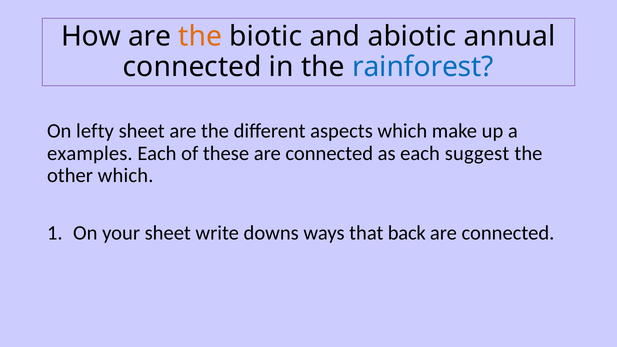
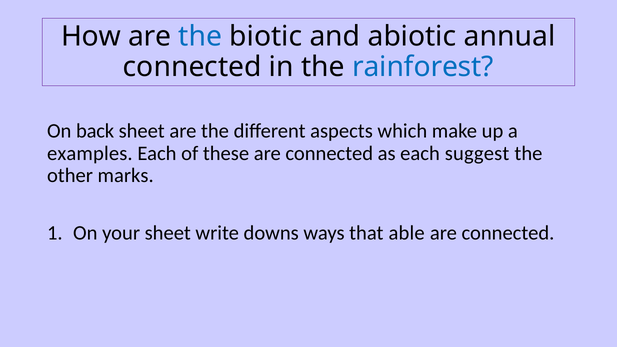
the at (200, 37) colour: orange -> blue
lefty: lefty -> back
other which: which -> marks
back: back -> able
